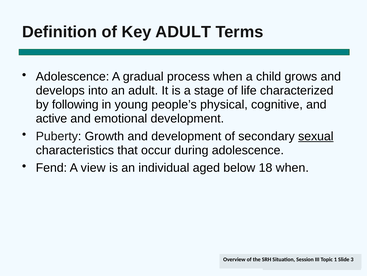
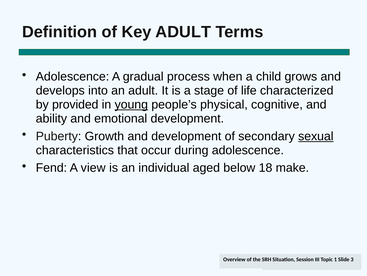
following: following -> provided
young underline: none -> present
active: active -> ability
18 when: when -> make
